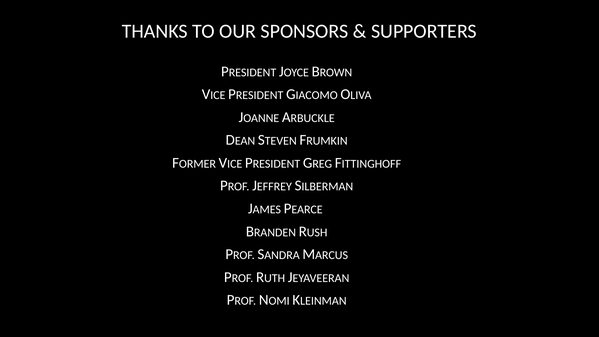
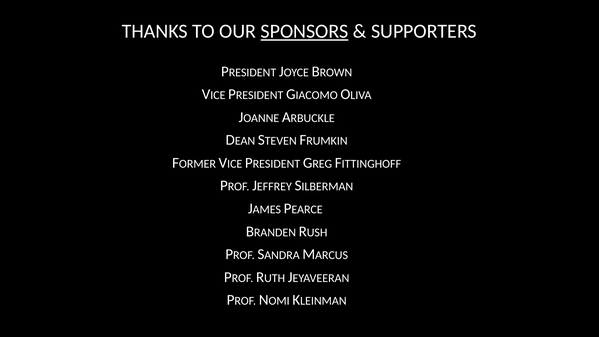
SPONSORS underline: none -> present
